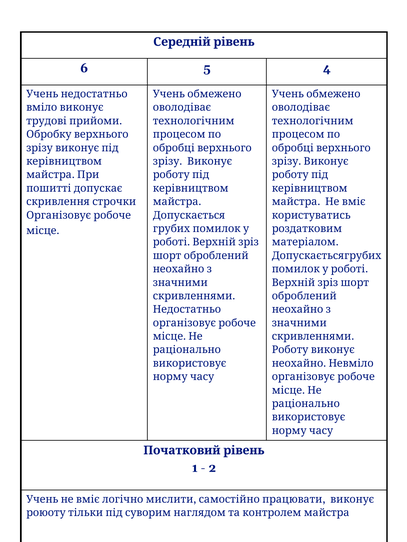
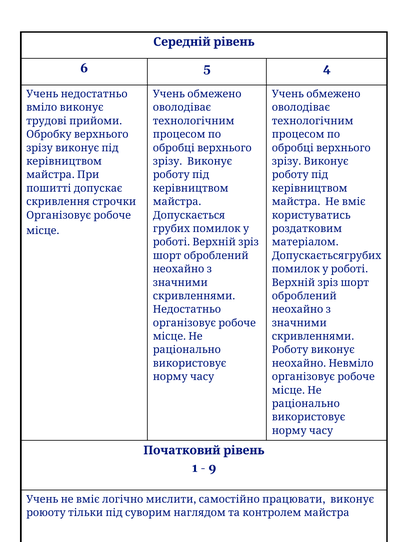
2: 2 -> 9
